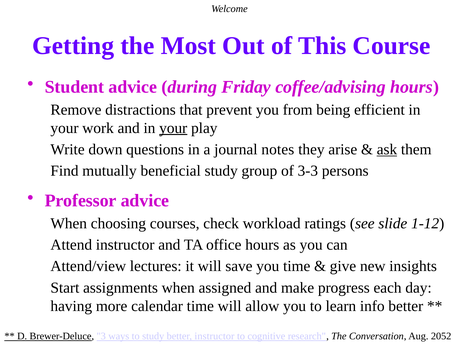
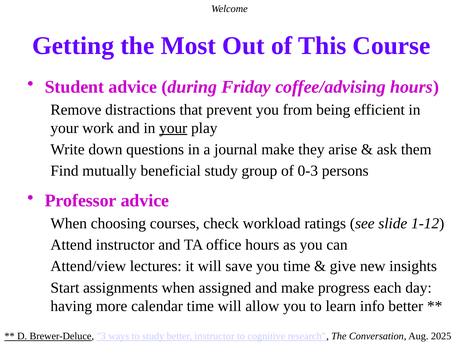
journal notes: notes -> make
ask underline: present -> none
3-3: 3-3 -> 0-3
2052: 2052 -> 2025
